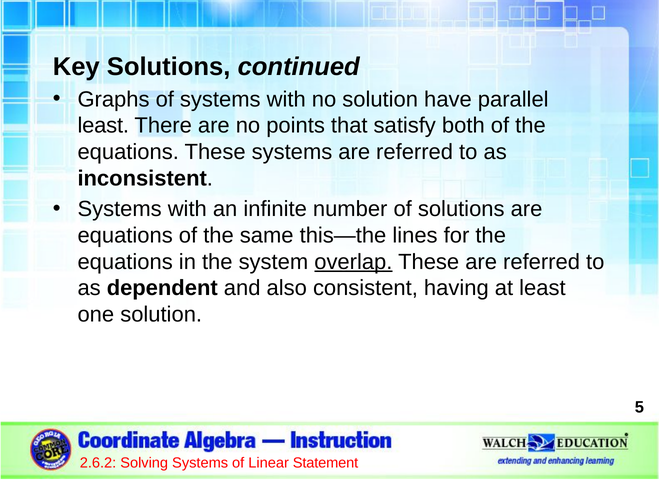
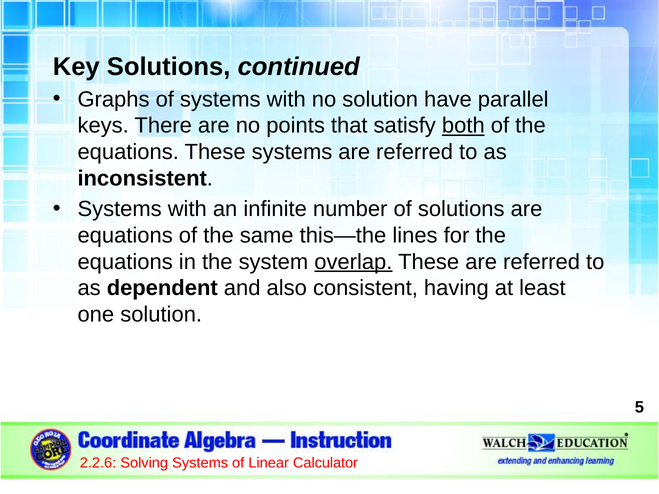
least at (103, 126): least -> keys
both underline: none -> present
2.6.2: 2.6.2 -> 2.2.6
Statement: Statement -> Calculator
